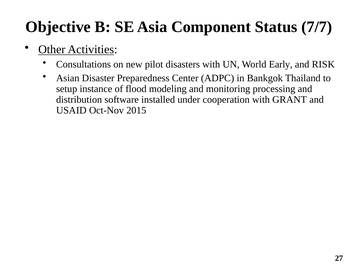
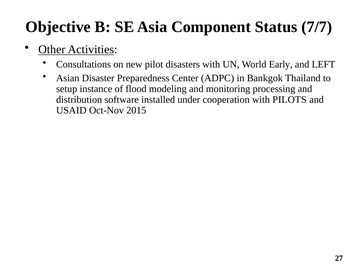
RISK: RISK -> LEFT
GRANT: GRANT -> PILOTS
